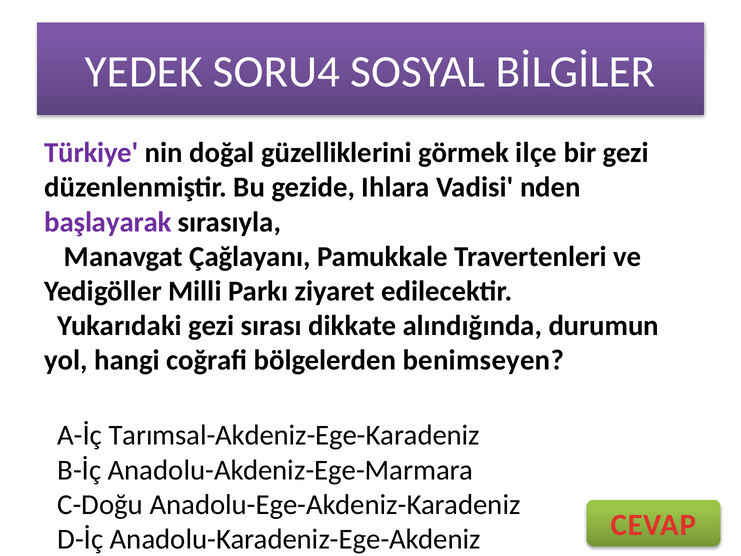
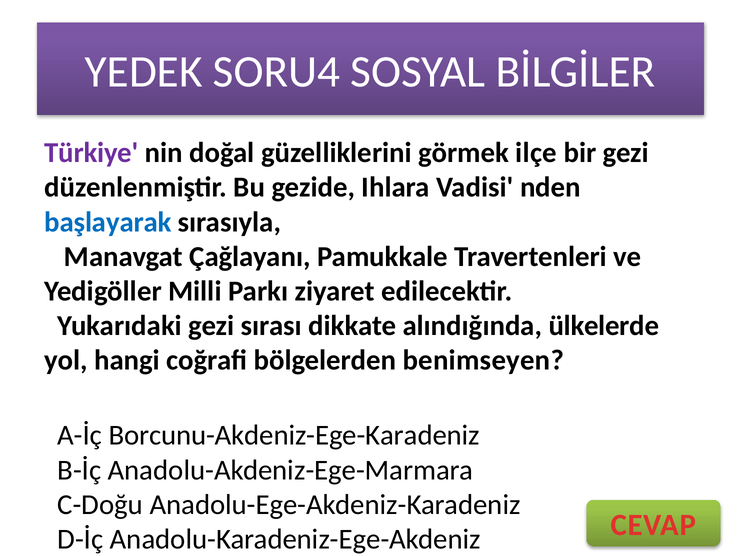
başlayarak colour: purple -> blue
durumun: durumun -> ülkelerde
Tarımsal-Akdeniz-Ege-Karadeniz: Tarımsal-Akdeniz-Ege-Karadeniz -> Borcunu-Akdeniz-Ege-Karadeniz
